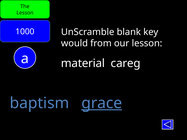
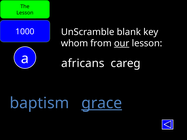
would: would -> whom
our underline: none -> present
material: material -> africans
